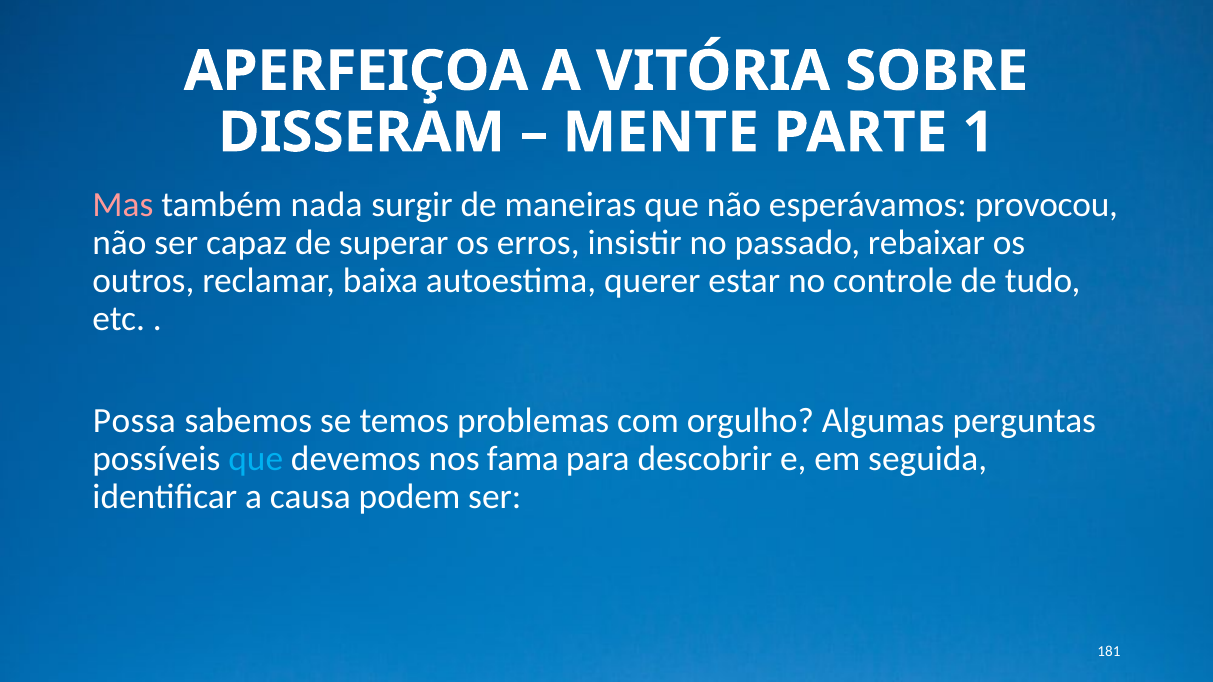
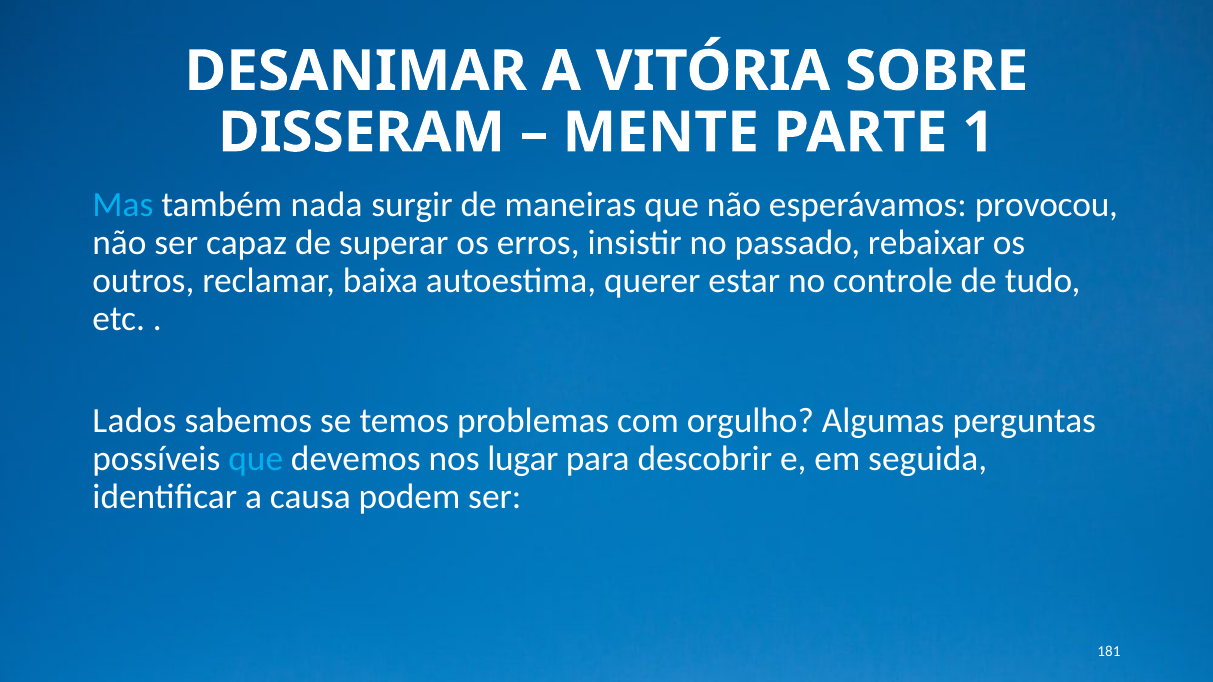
APERFEIÇOA: APERFEIÇOA -> DESANIMAR
Mas colour: pink -> light blue
Possa: Possa -> Lados
fama: fama -> lugar
